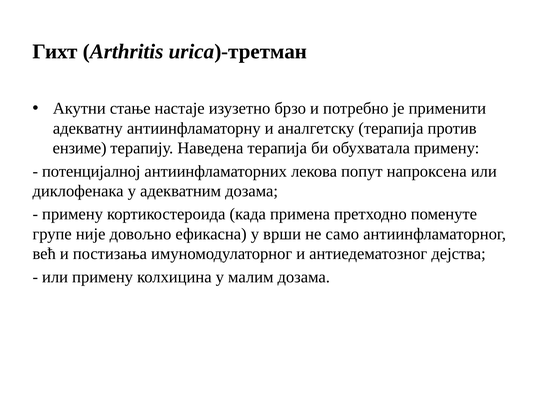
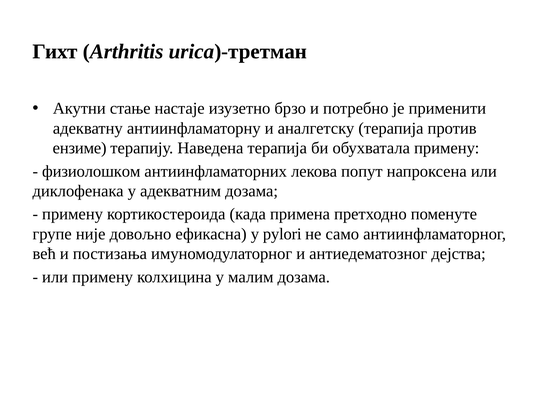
потенцијалној: потенцијалној -> физиолошком
врши: врши -> pylori
